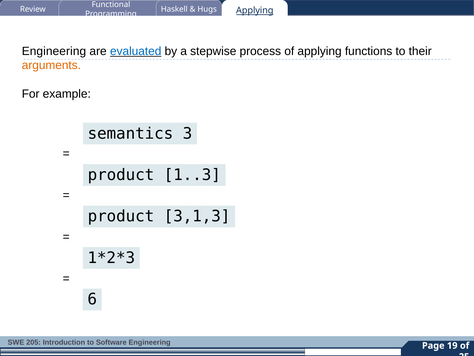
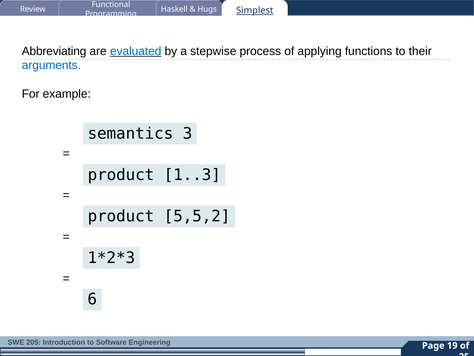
Hugs Applying: Applying -> Simplest
Engineering at (54, 51): Engineering -> Abbreviating
arguments colour: orange -> blue
3,1,3: 3,1,3 -> 5,5,2
